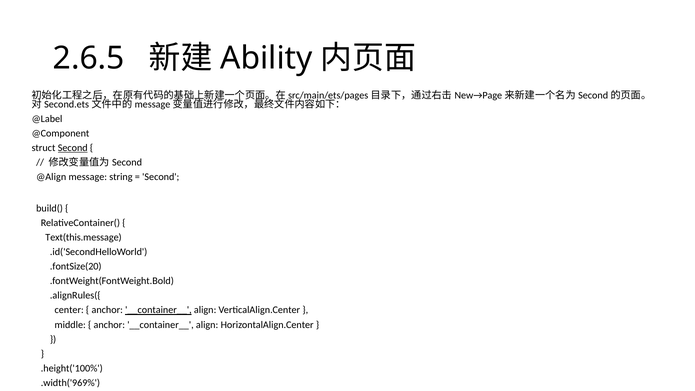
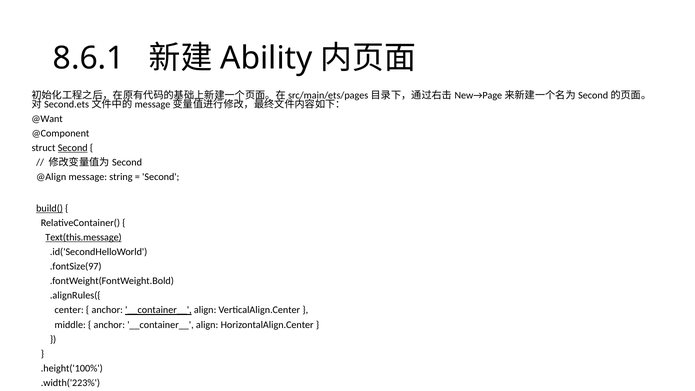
2.6.5: 2.6.5 -> 8.6.1
@Label: @Label -> @Want
build( underline: none -> present
Text(this.message underline: none -> present
.fontSize(20: .fontSize(20 -> .fontSize(97
.width('969%: .width('969% -> .width('223%
